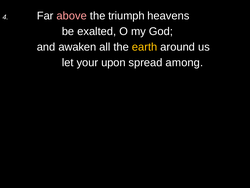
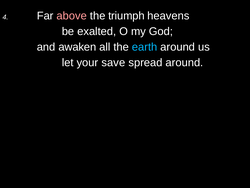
earth colour: yellow -> light blue
upon: upon -> save
spread among: among -> around
